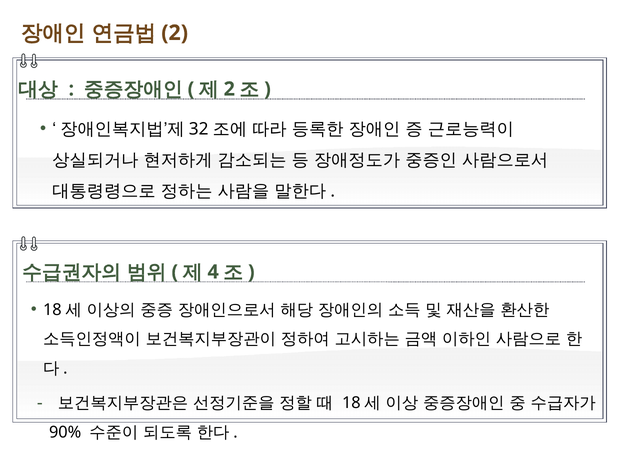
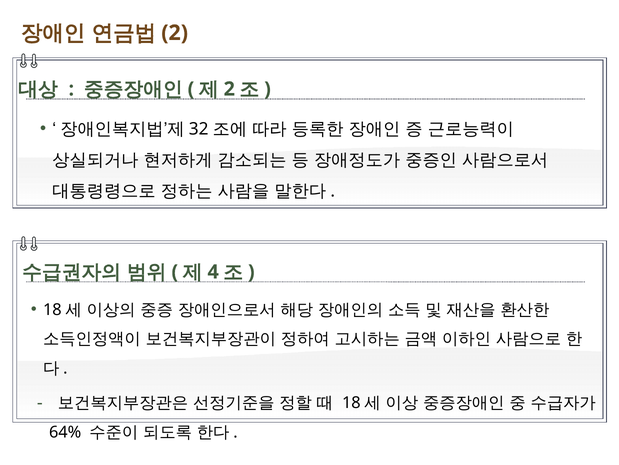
90%: 90% -> 64%
